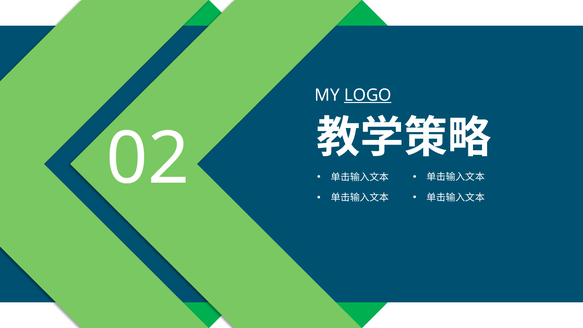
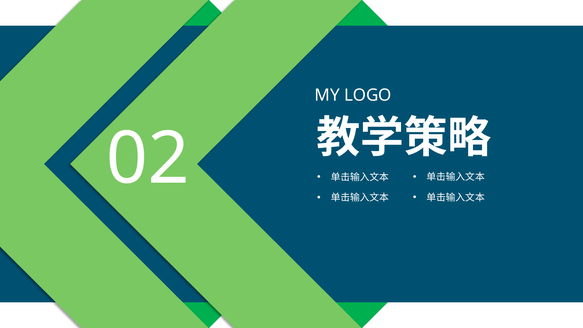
LOGO underline: present -> none
